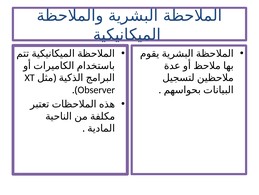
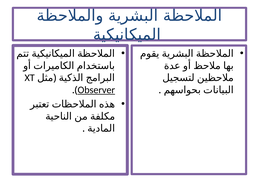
Observer underline: none -> present
